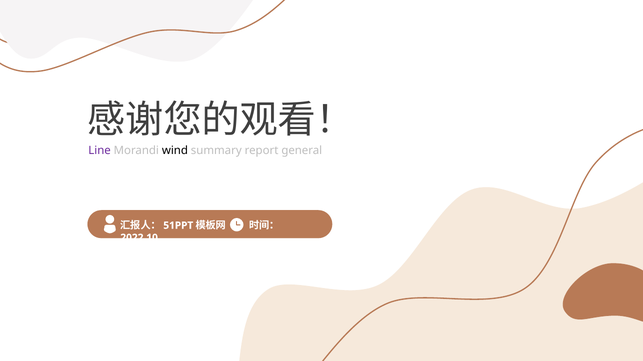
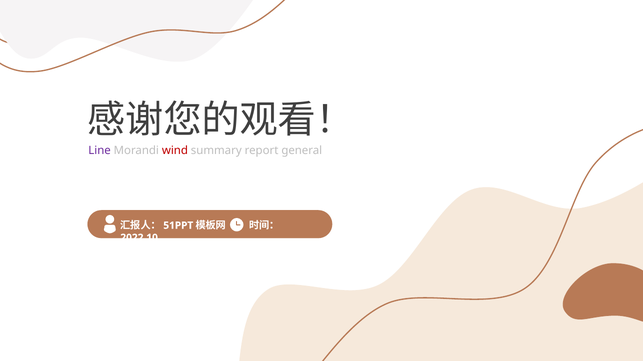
wind colour: black -> red
